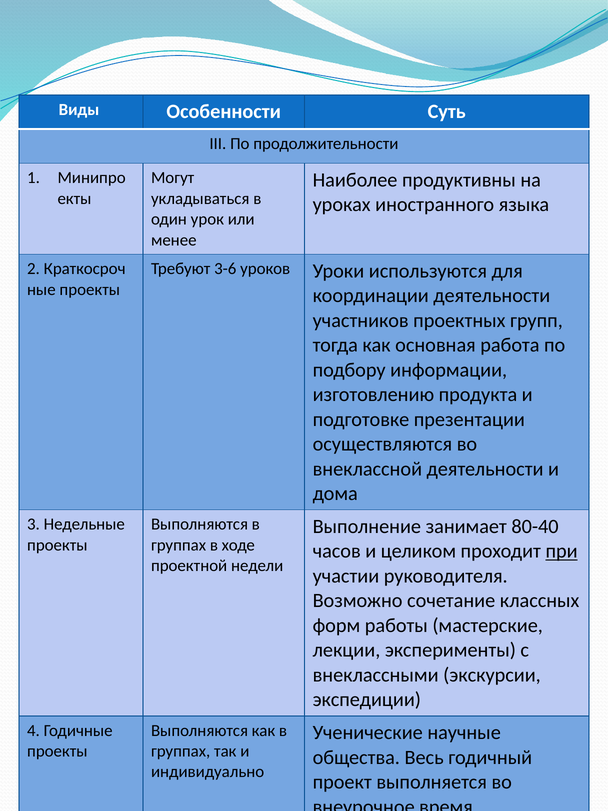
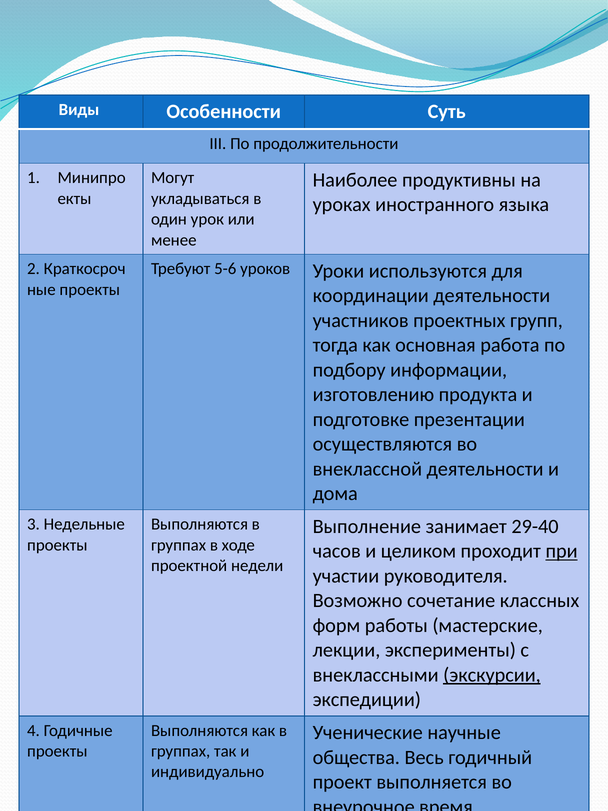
3-6: 3-6 -> 5-6
80-40: 80-40 -> 29-40
экскурсии underline: none -> present
